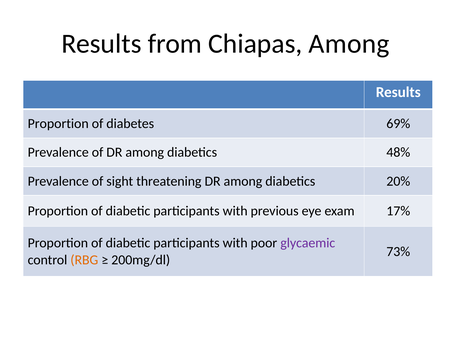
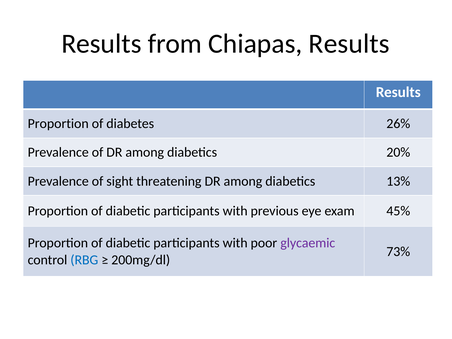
Chiapas Among: Among -> Results
69%: 69% -> 26%
48%: 48% -> 20%
20%: 20% -> 13%
17%: 17% -> 45%
RBG colour: orange -> blue
